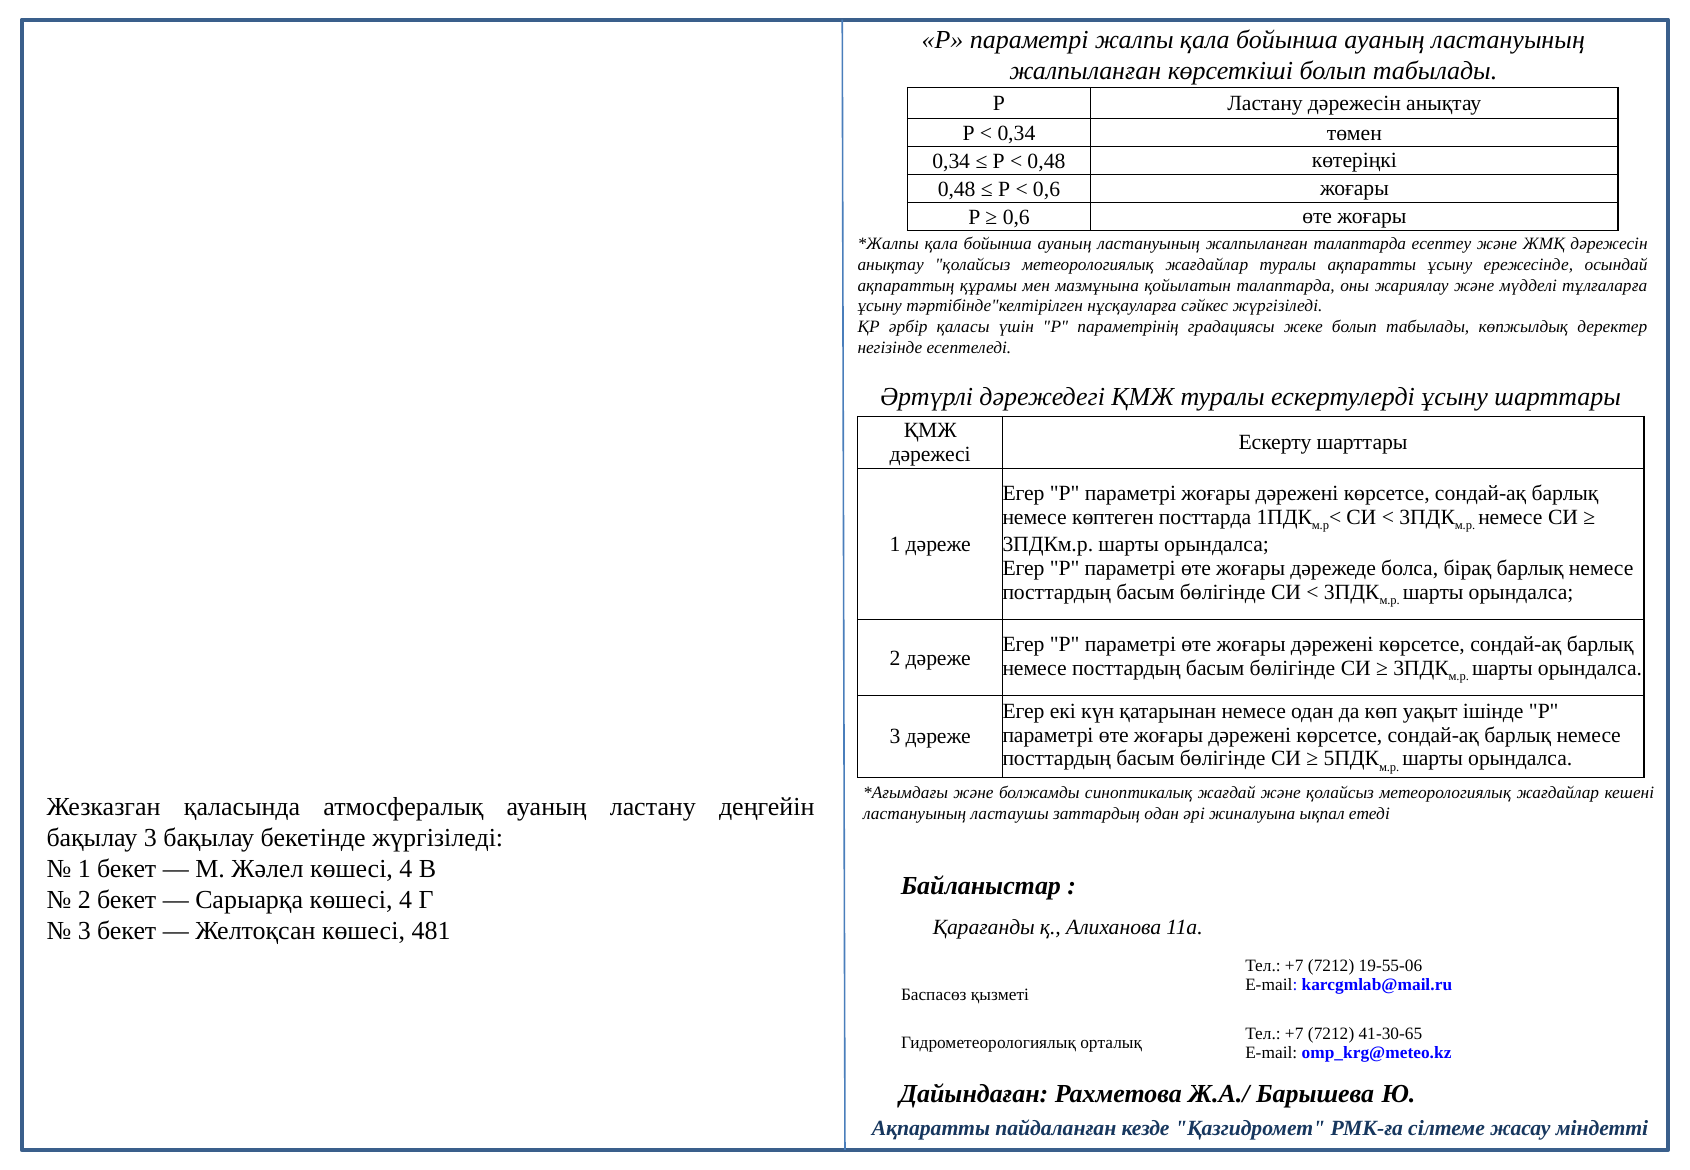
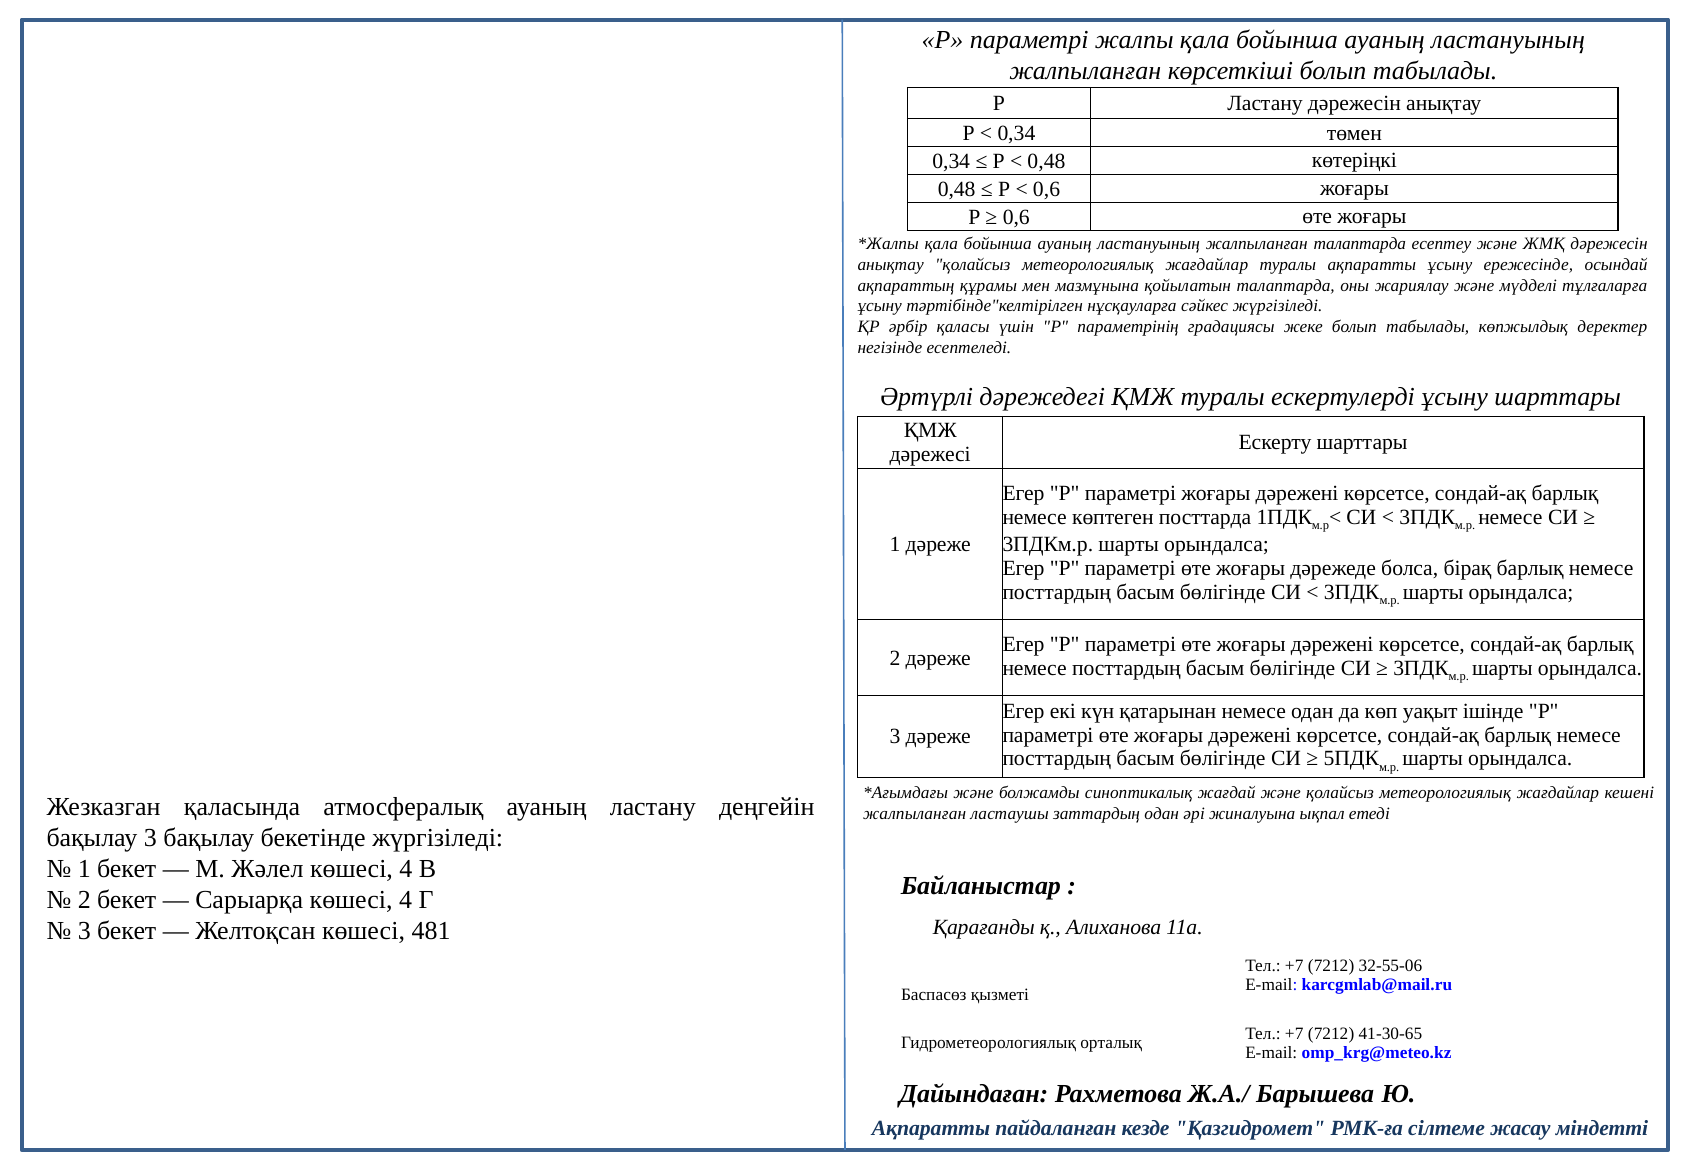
ластануының at (915, 813): ластануының -> жалпыланған
19-55-06: 19-55-06 -> 32-55-06
